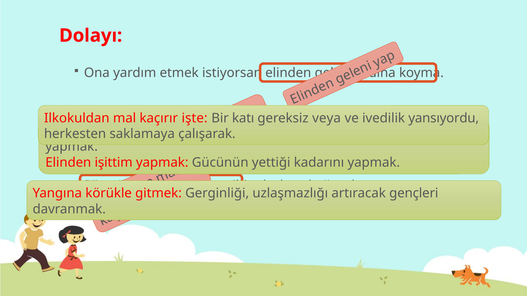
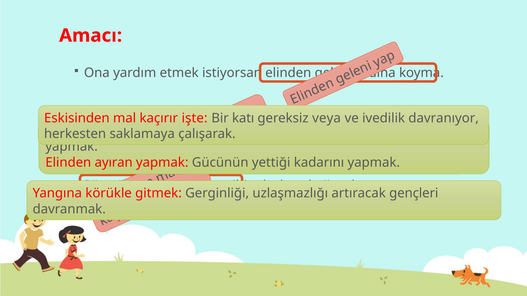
Dolayı: Dolayı -> Amacı
Ilkokuldan: Ilkokuldan -> Eskisinden
yansıyordu: yansıyordu -> davranıyor
işittim: işittim -> ayıran
